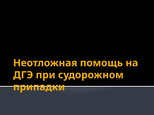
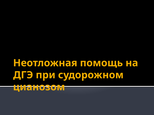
припадки: припадки -> цианозом
